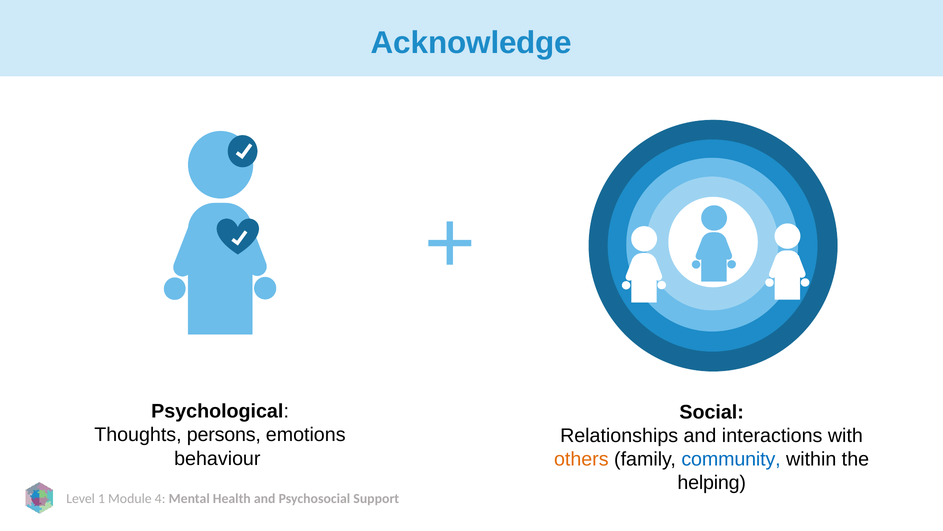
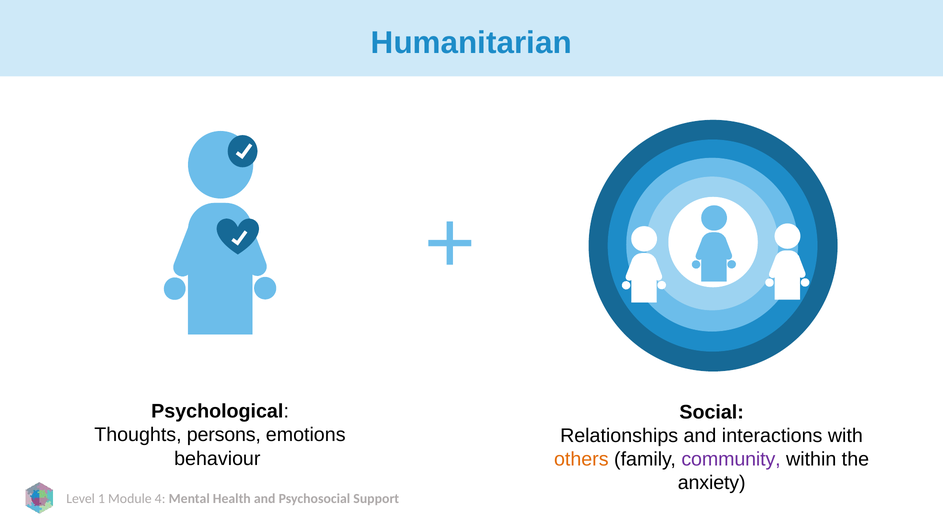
Acknowledge: Acknowledge -> Humanitarian
community colour: blue -> purple
helping: helping -> anxiety
